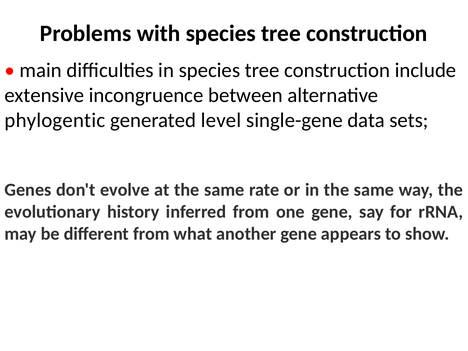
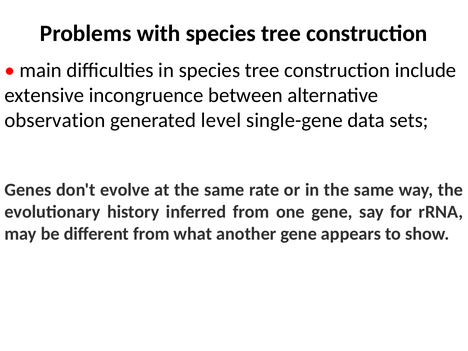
phylogentic: phylogentic -> observation
